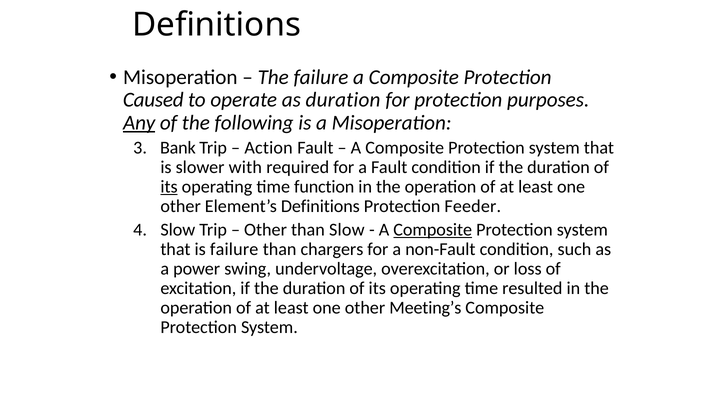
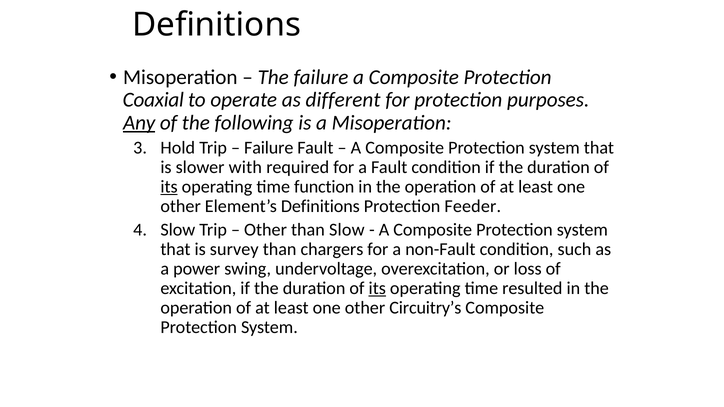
Caused: Caused -> Coaxial
as duration: duration -> different
Bank: Bank -> Hold
Action at (269, 148): Action -> Failure
Composite at (433, 230) underline: present -> none
is failure: failure -> survey
its at (377, 288) underline: none -> present
Meeting’s: Meeting’s -> Circuitry’s
